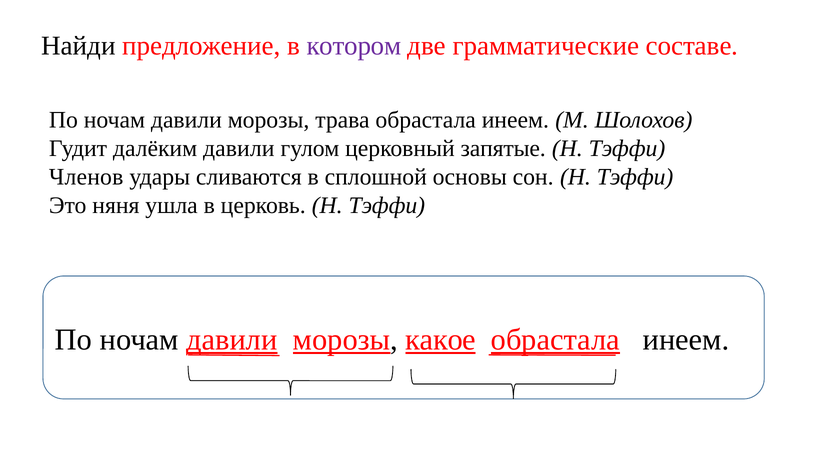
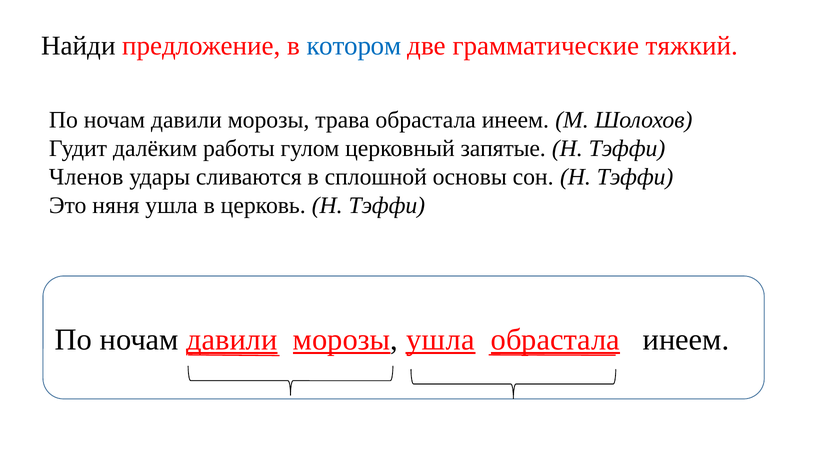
котором colour: purple -> blue
составе: составе -> тяжкий
далёким давили: давили -> работы
морозы какое: какое -> ушла
